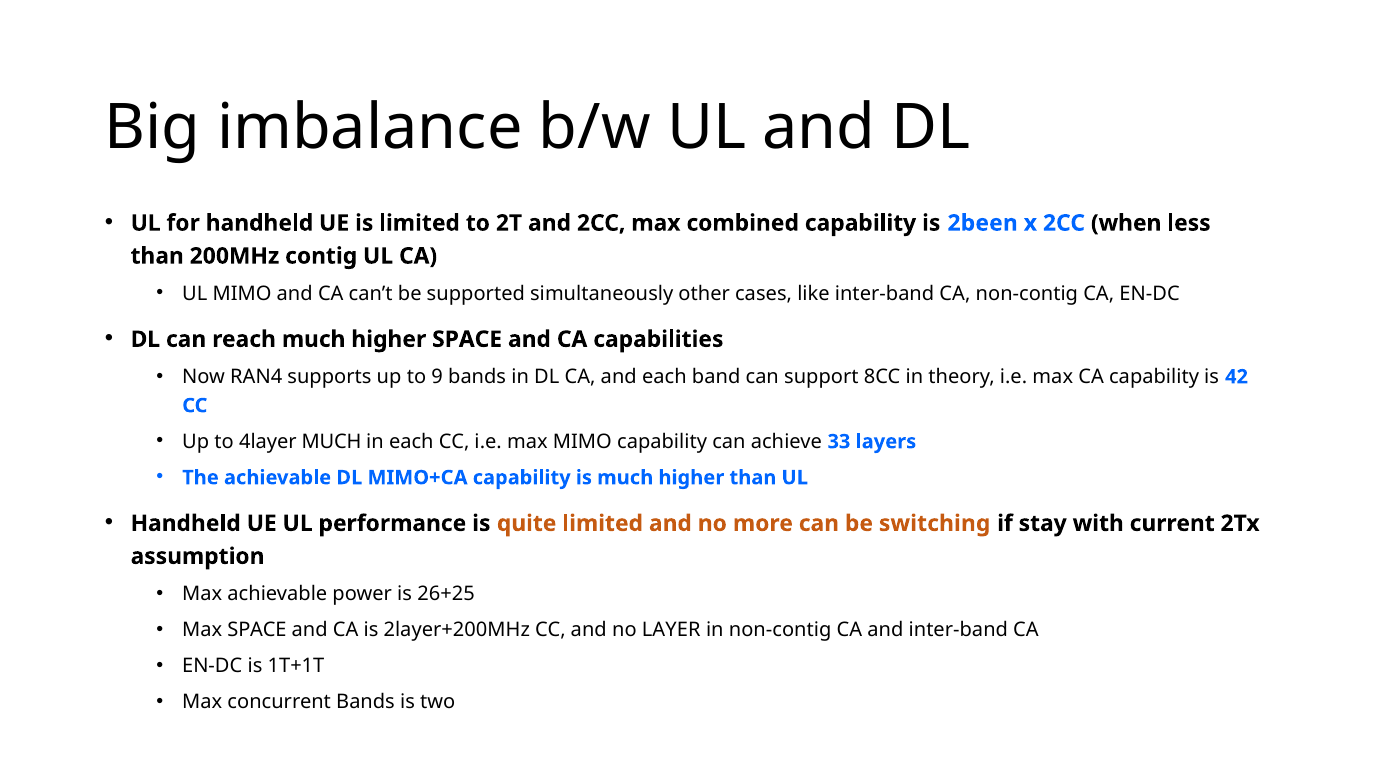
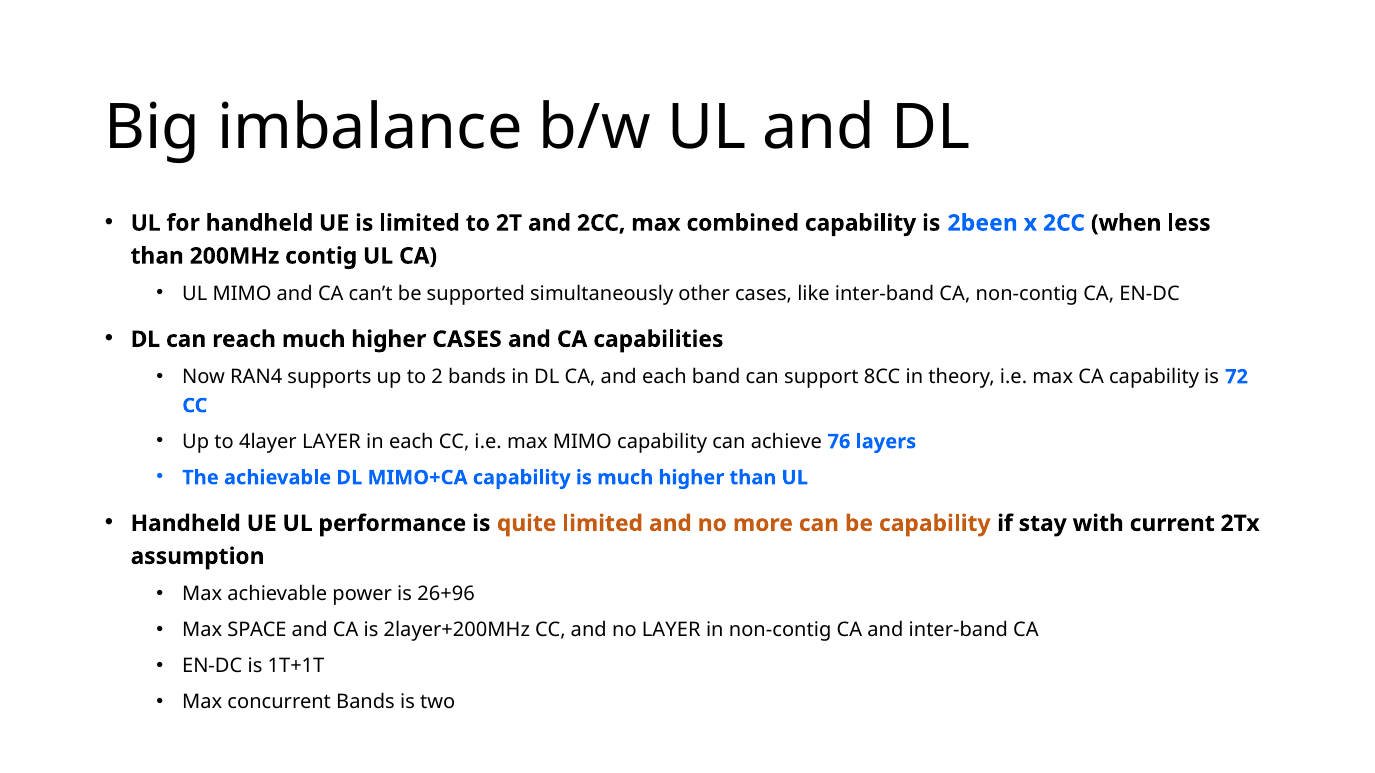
higher SPACE: SPACE -> CASES
9: 9 -> 2
42: 42 -> 72
4layer MUCH: MUCH -> LAYER
33: 33 -> 76
be switching: switching -> capability
26+25: 26+25 -> 26+96
